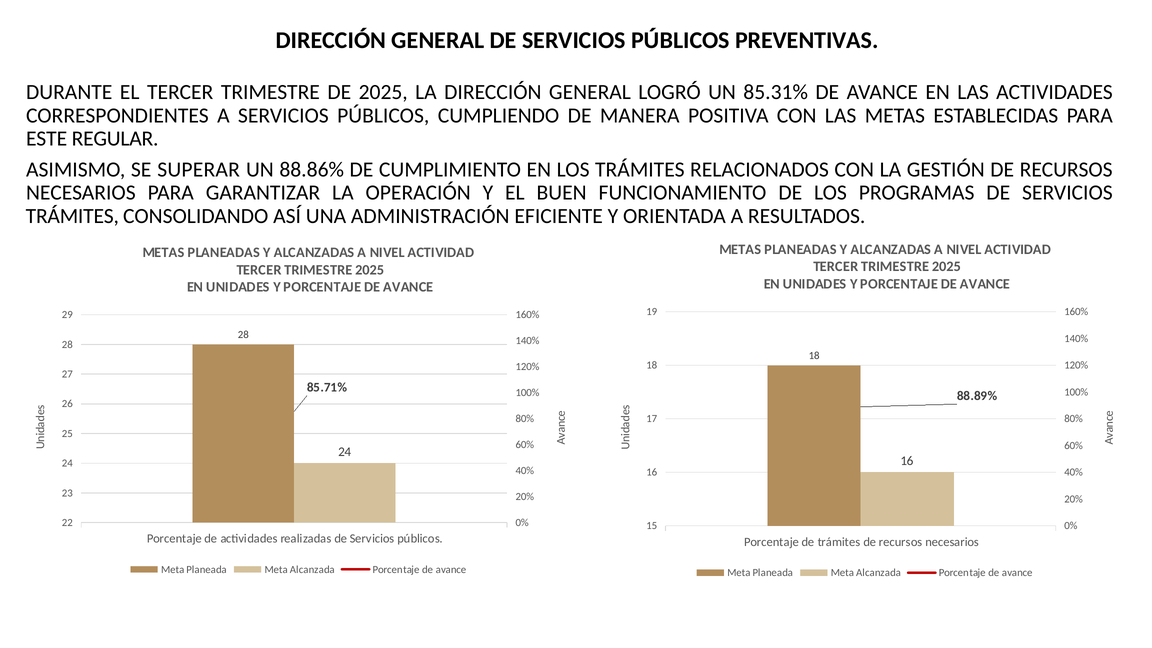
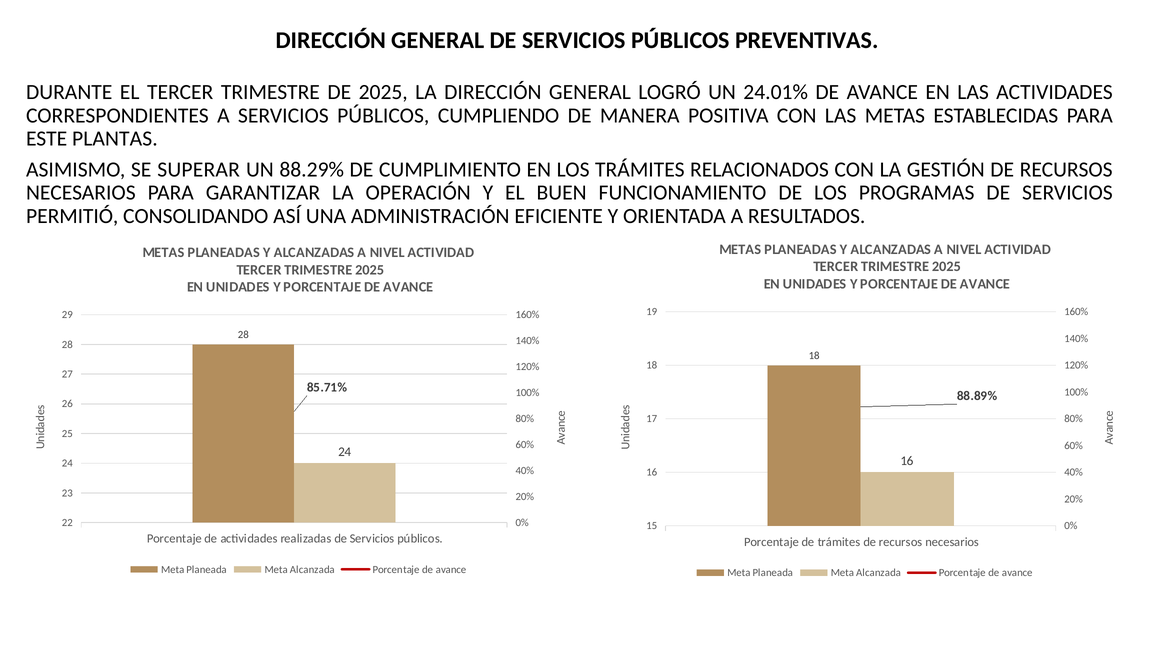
85.31%: 85.31% -> 24.01%
REGULAR: REGULAR -> PLANTAS
88.86%: 88.86% -> 88.29%
TRÁMITES at (72, 216): TRÁMITES -> PERMITIÓ
